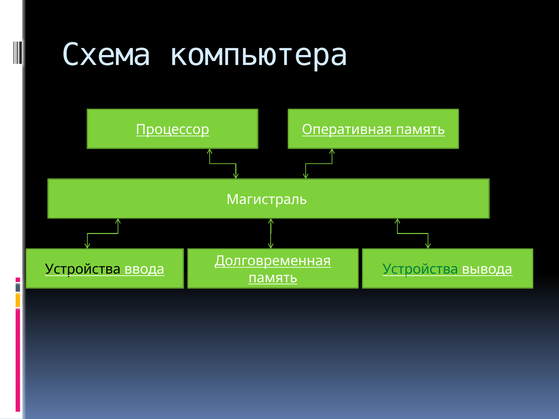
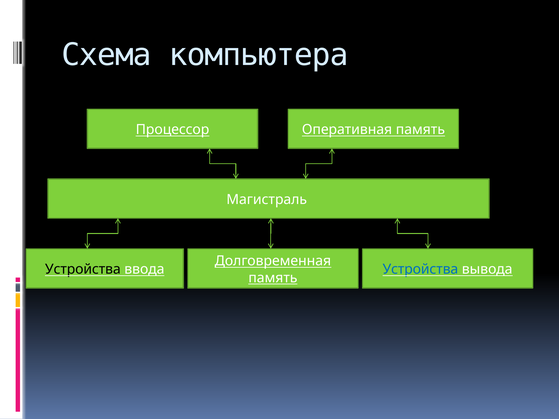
Устройства at (420, 270) colour: green -> blue
